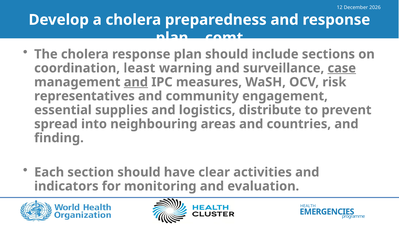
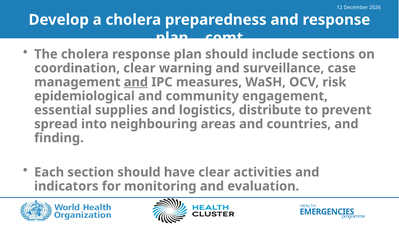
coordination least: least -> clear
case underline: present -> none
representatives: representatives -> epidemiological
